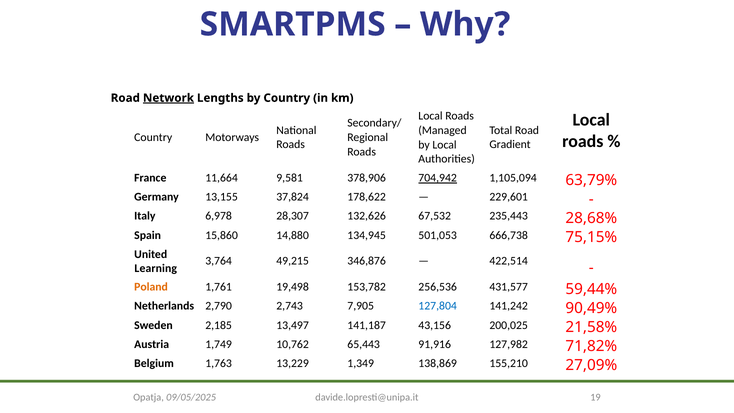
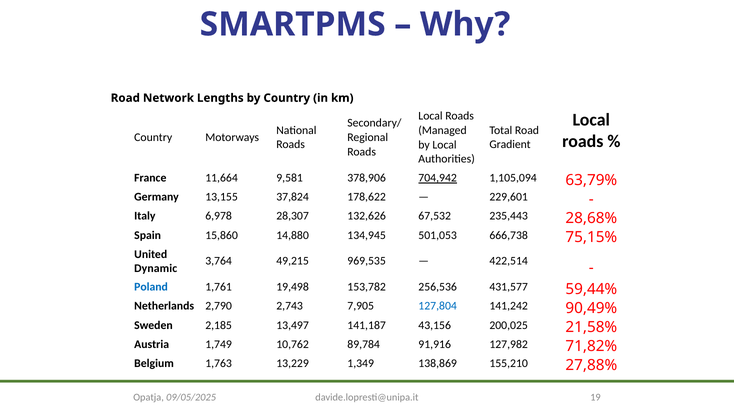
Network underline: present -> none
346,876: 346,876 -> 969,535
Learning: Learning -> Dynamic
Poland colour: orange -> blue
65,443: 65,443 -> 89,784
27,09%: 27,09% -> 27,88%
